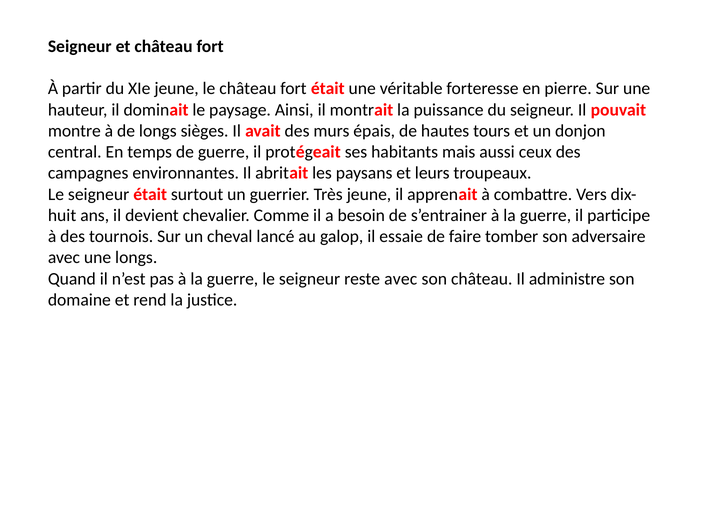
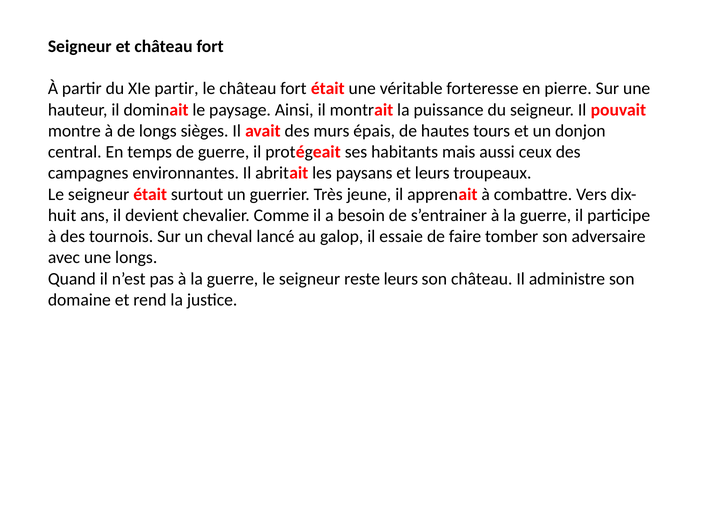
XIe jeune: jeune -> partir
reste avec: avec -> leurs
